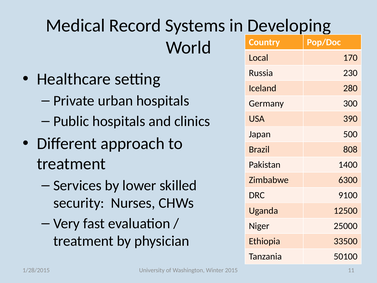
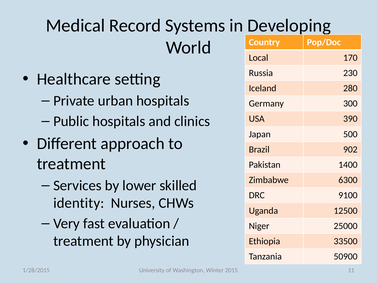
808: 808 -> 902
security: security -> identity
50100: 50100 -> 50900
